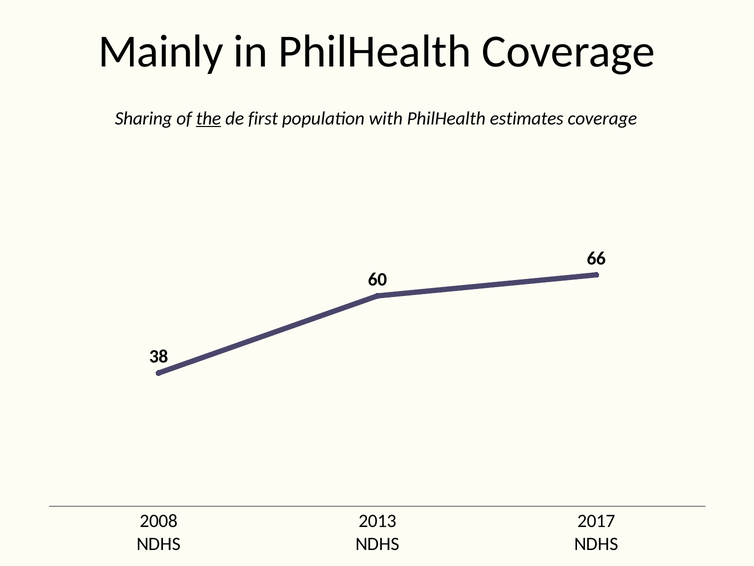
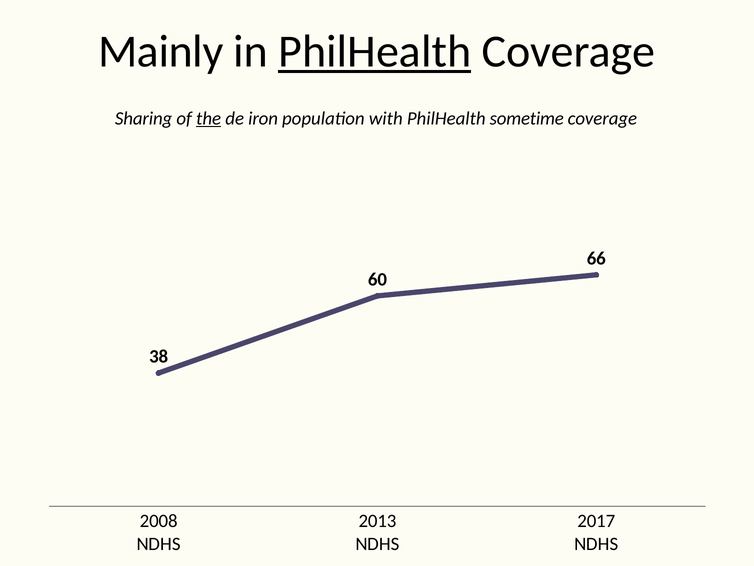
PhilHealth at (375, 52) underline: none -> present
first: first -> iron
estimates: estimates -> sometime
